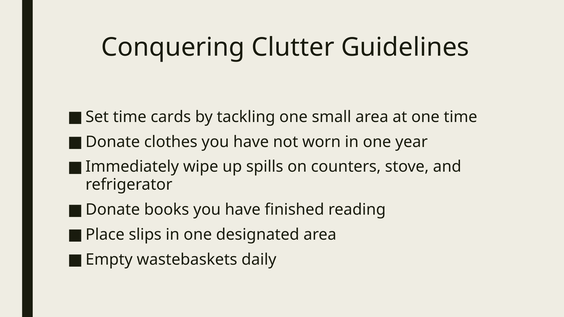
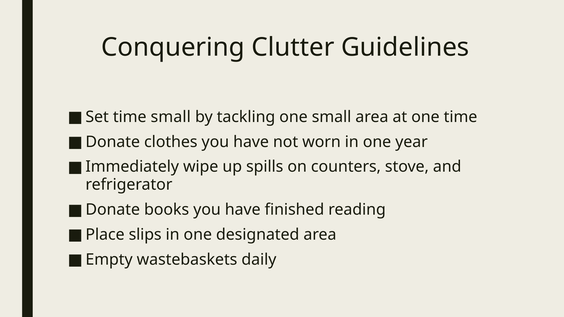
time cards: cards -> small
